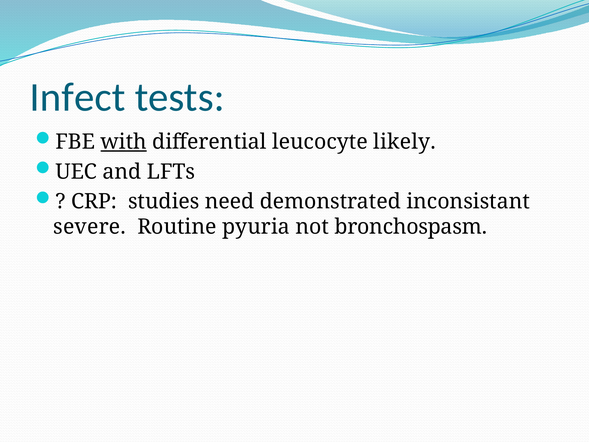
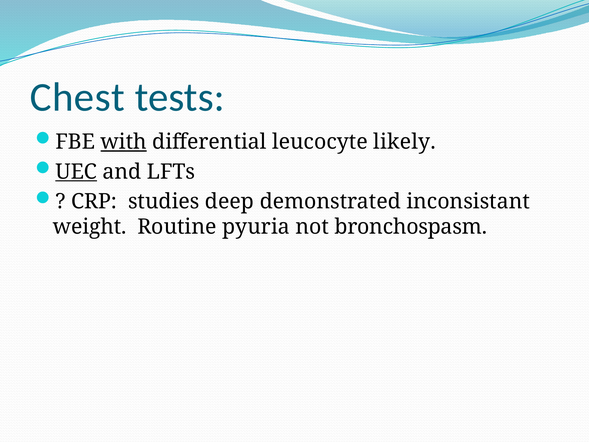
Infect: Infect -> Chest
UEC underline: none -> present
need: need -> deep
severe: severe -> weight
